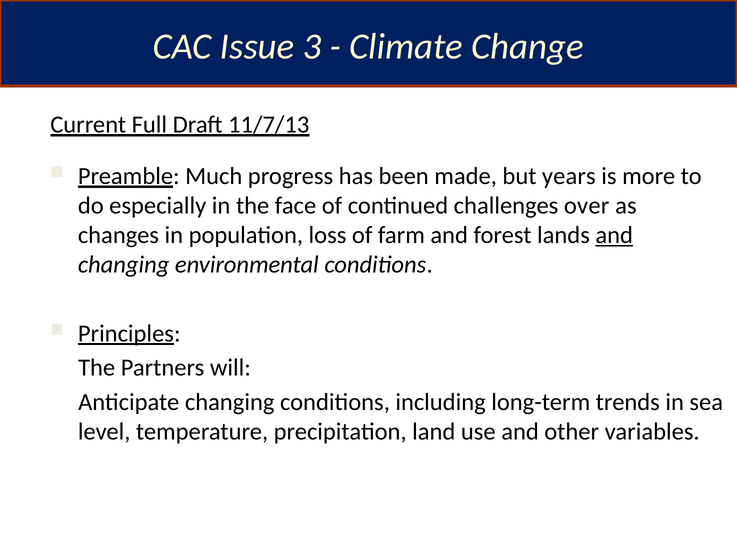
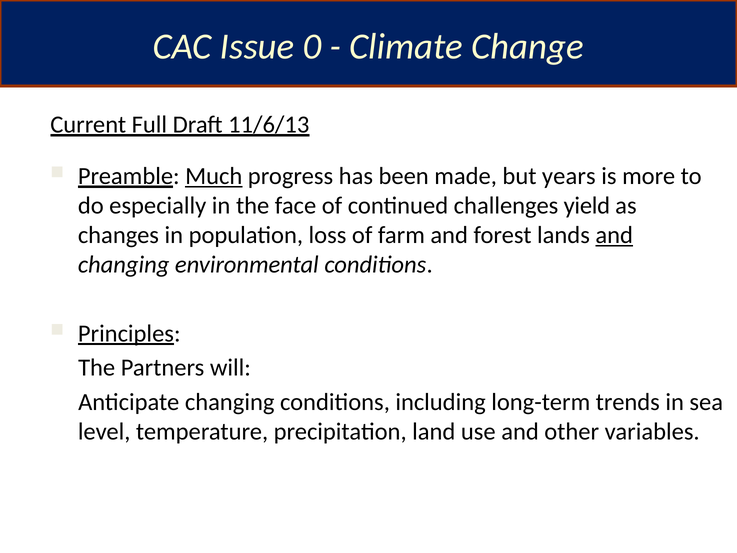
3: 3 -> 0
11/7/13: 11/7/13 -> 11/6/13
Much underline: none -> present
over: over -> yield
